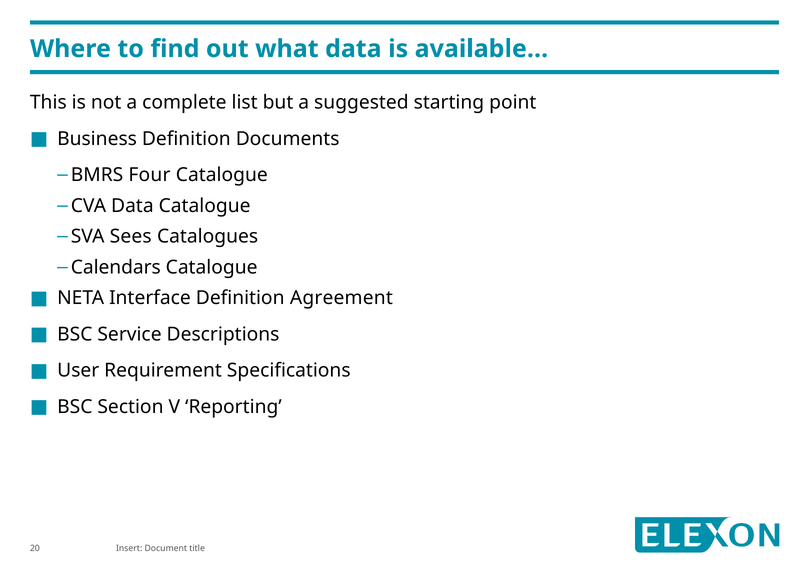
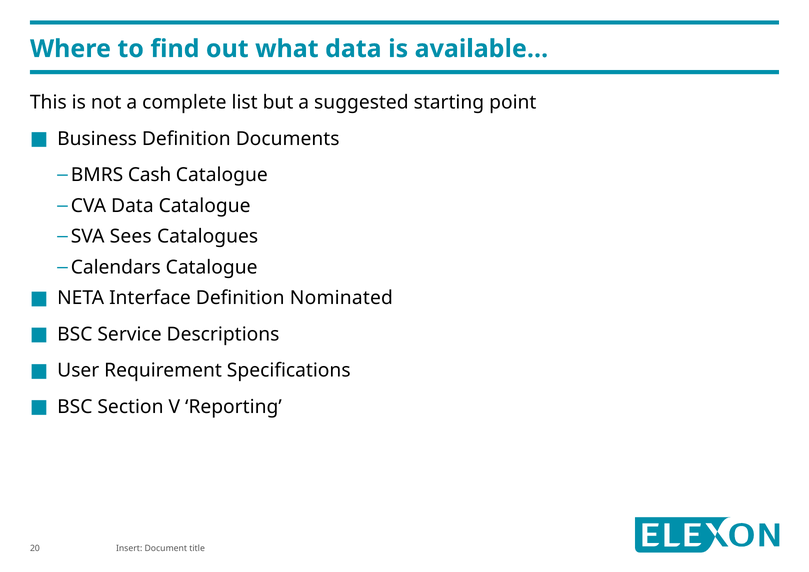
Four: Four -> Cash
Agreement: Agreement -> Nominated
